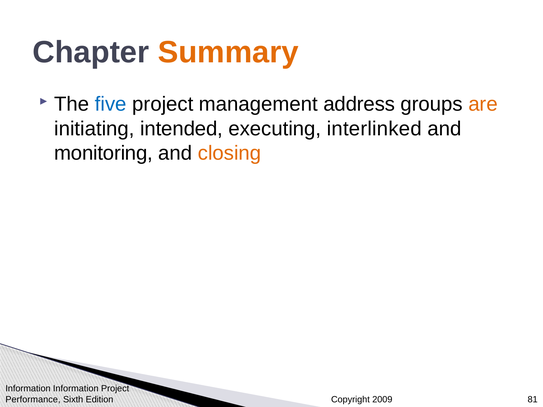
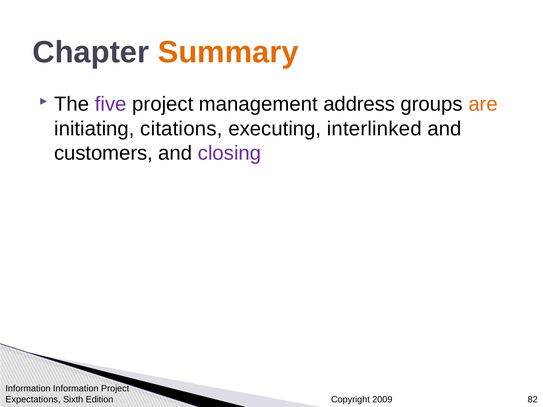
five colour: blue -> purple
intended: intended -> citations
monitoring: monitoring -> customers
closing colour: orange -> purple
Performance: Performance -> Expectations
81: 81 -> 82
